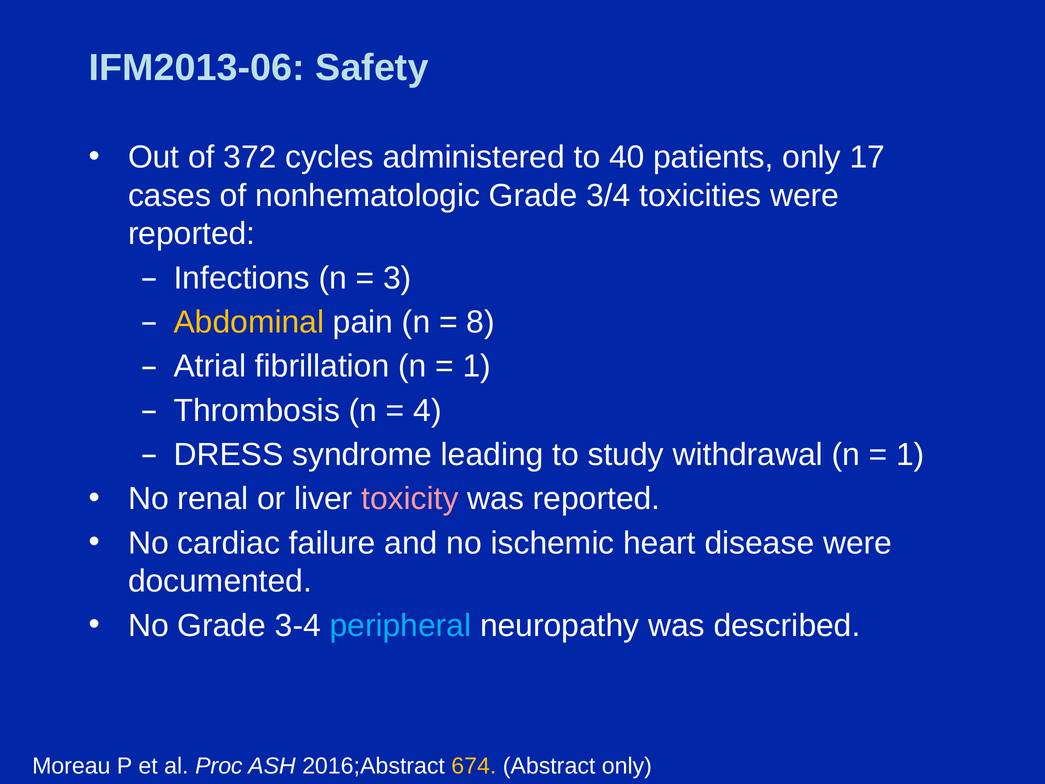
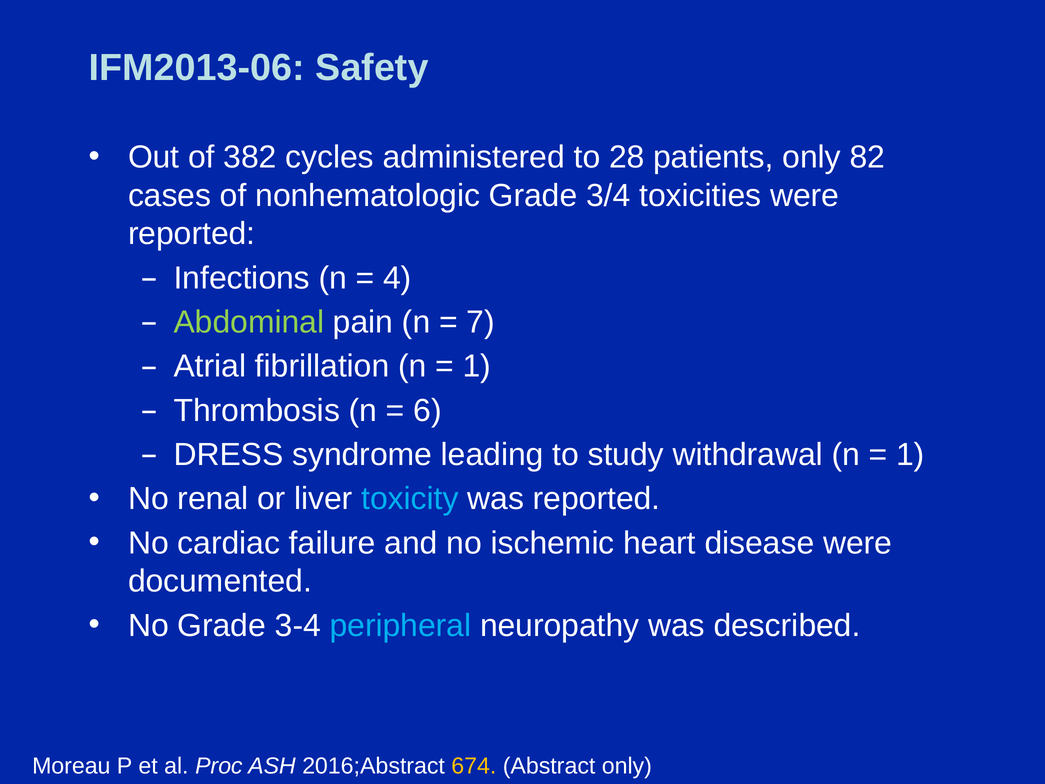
372: 372 -> 382
40: 40 -> 28
17: 17 -> 82
3: 3 -> 4
Abdominal colour: yellow -> light green
8: 8 -> 7
4: 4 -> 6
toxicity colour: pink -> light blue
